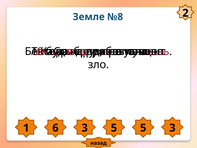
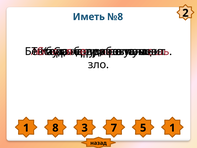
Земле: Земле -> Иметь
6: 6 -> 8
3 5: 5 -> 7
5 3: 3 -> 1
